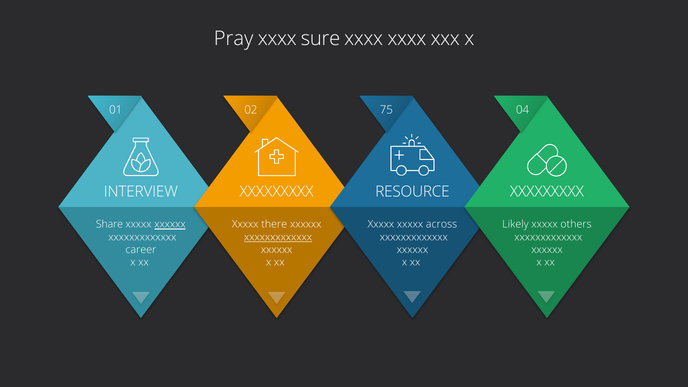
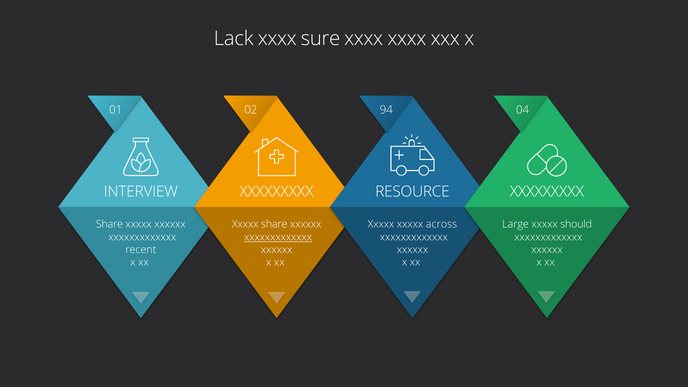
Pray: Pray -> Lack
75: 75 -> 94
xxxxxx at (170, 224) underline: present -> none
Xxxxx there: there -> share
Likely: Likely -> Large
others: others -> should
career: career -> recent
